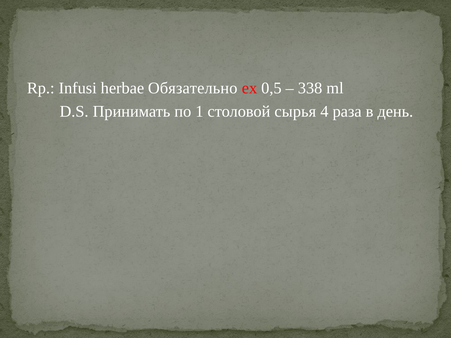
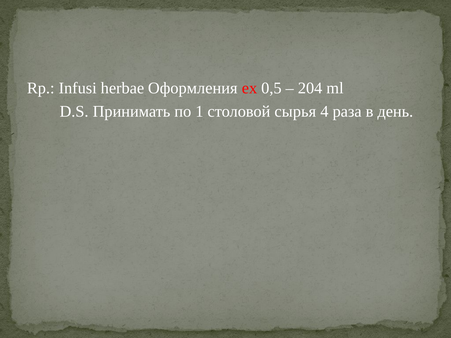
Обязательно: Обязательно -> Оформления
338: 338 -> 204
